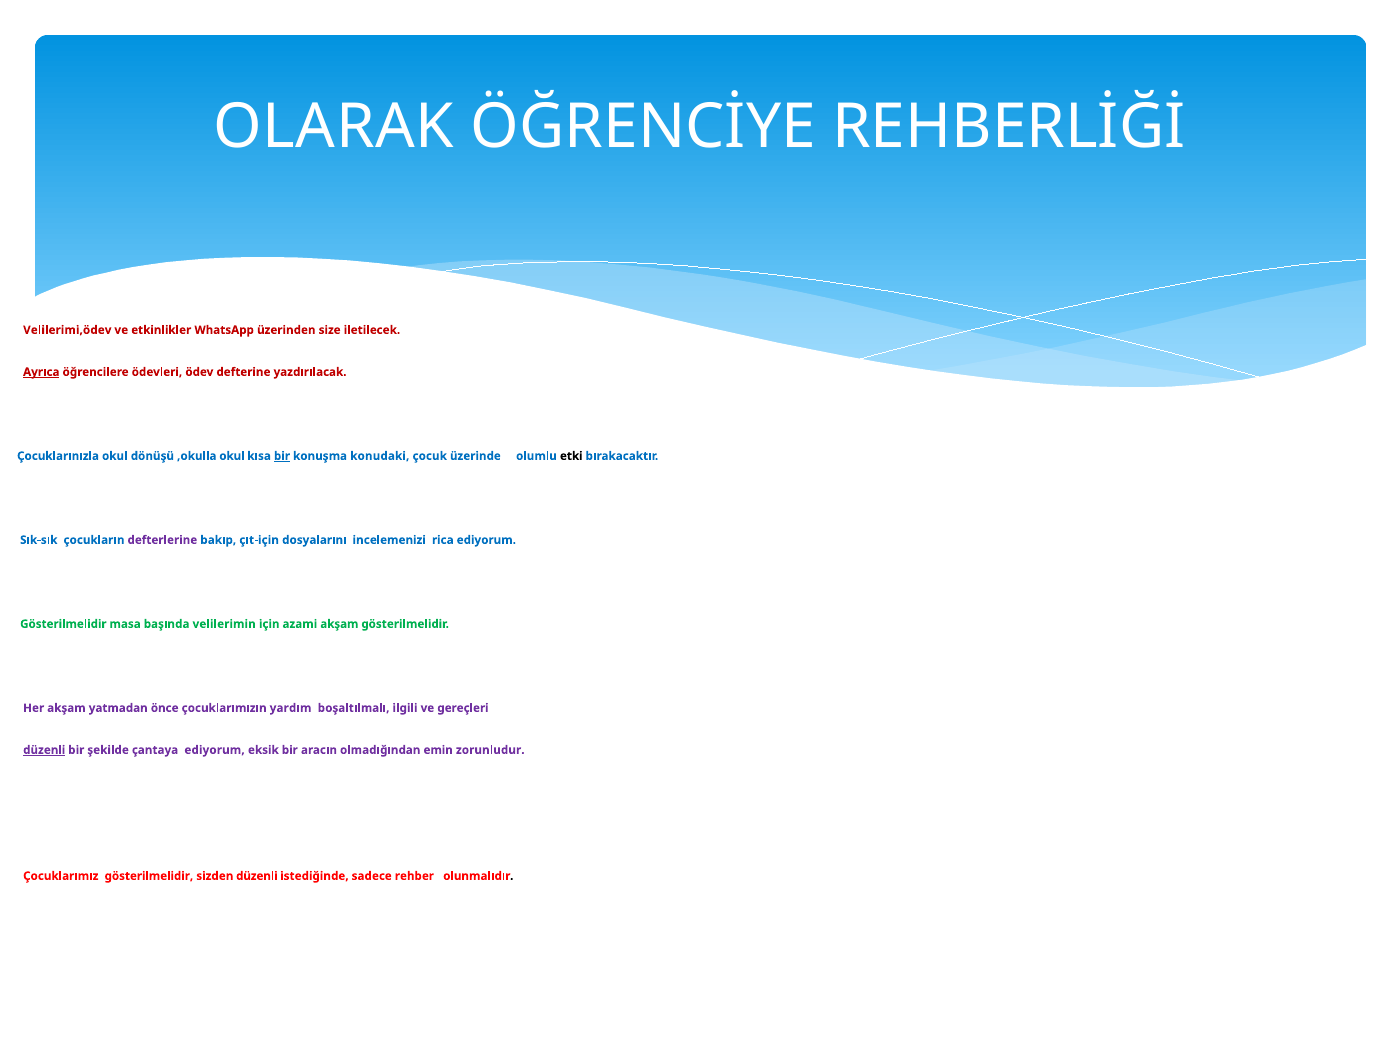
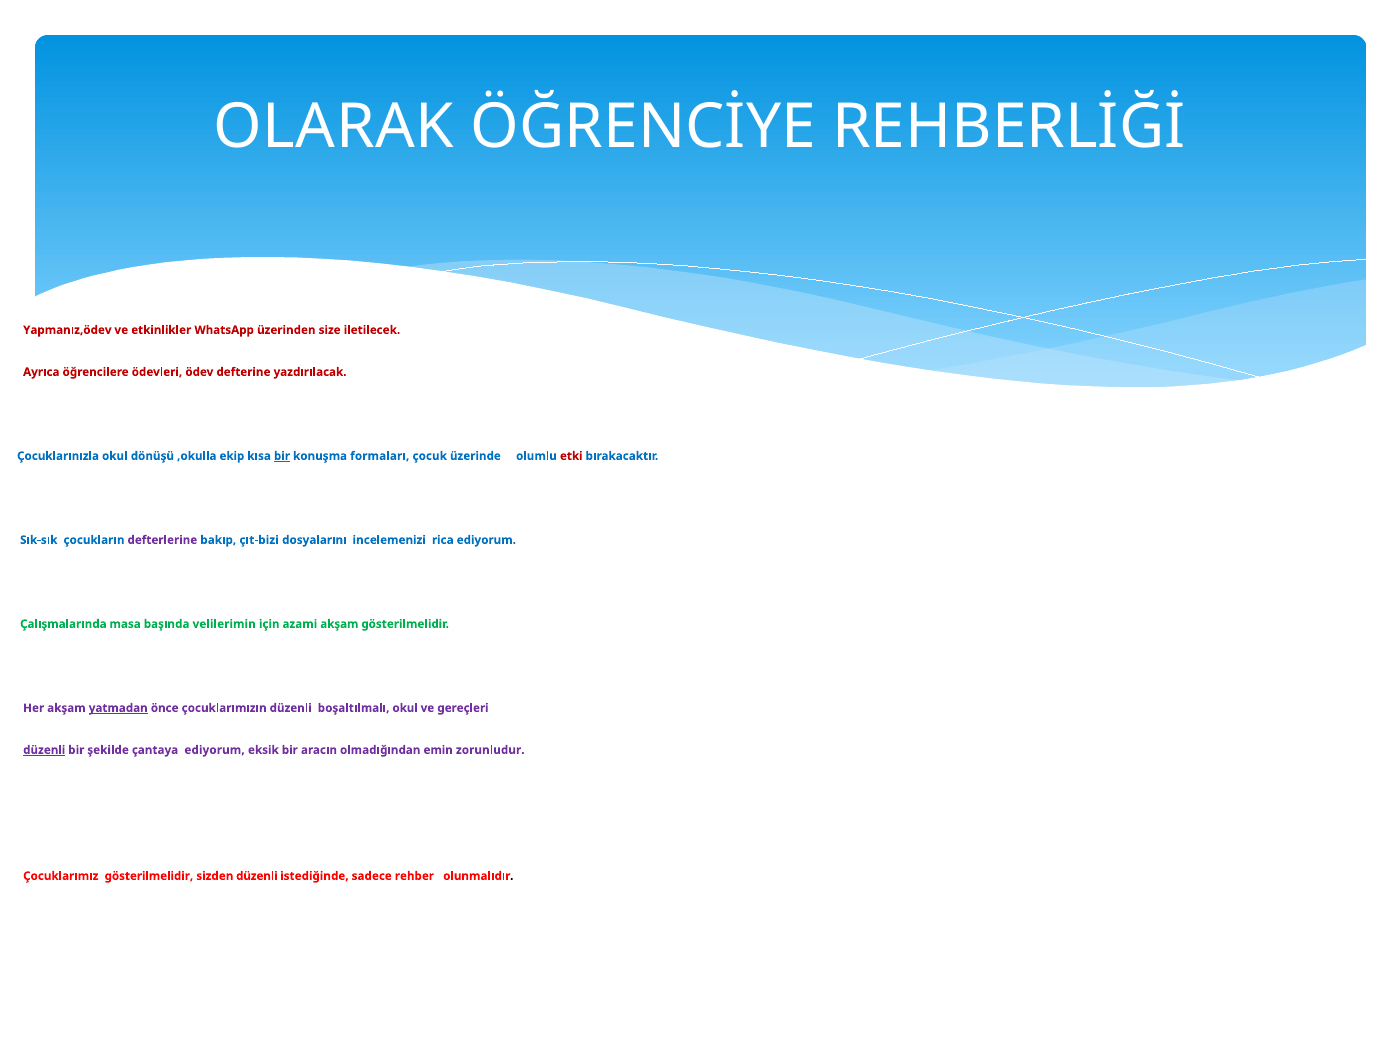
Velilerimi,ödev: Velilerimi,ödev -> Yapmanız,ödev
Ayrıca underline: present -> none
,okulla okul: okul -> ekip
konudaki: konudaki -> formaları
etki colour: black -> red
çıt-için: çıt-için -> çıt-bizi
Gösterilmelidir at (63, 624): Gösterilmelidir -> Çalışmalarında
yatmadan underline: none -> present
çocuklarımızın yardım: yardım -> düzenli
boşaltılmalı ilgili: ilgili -> okul
